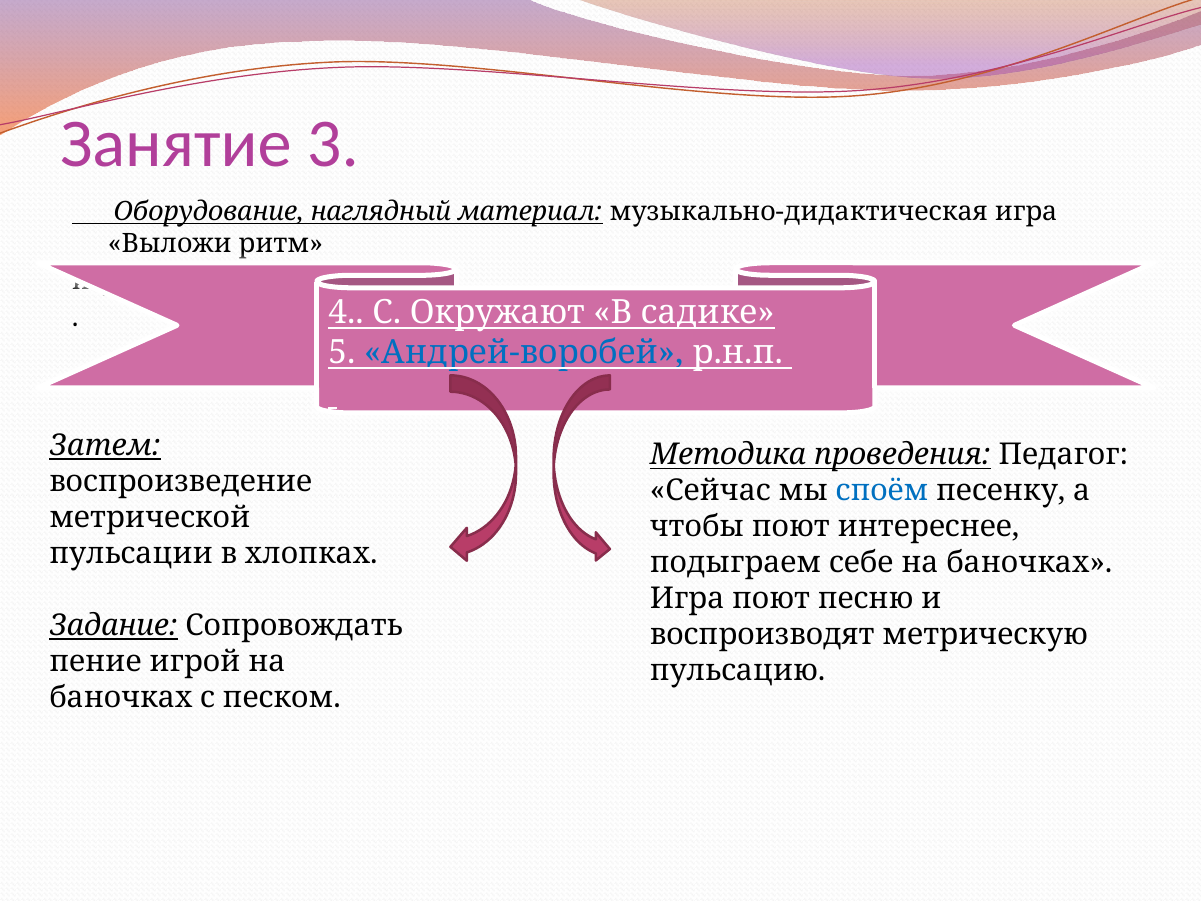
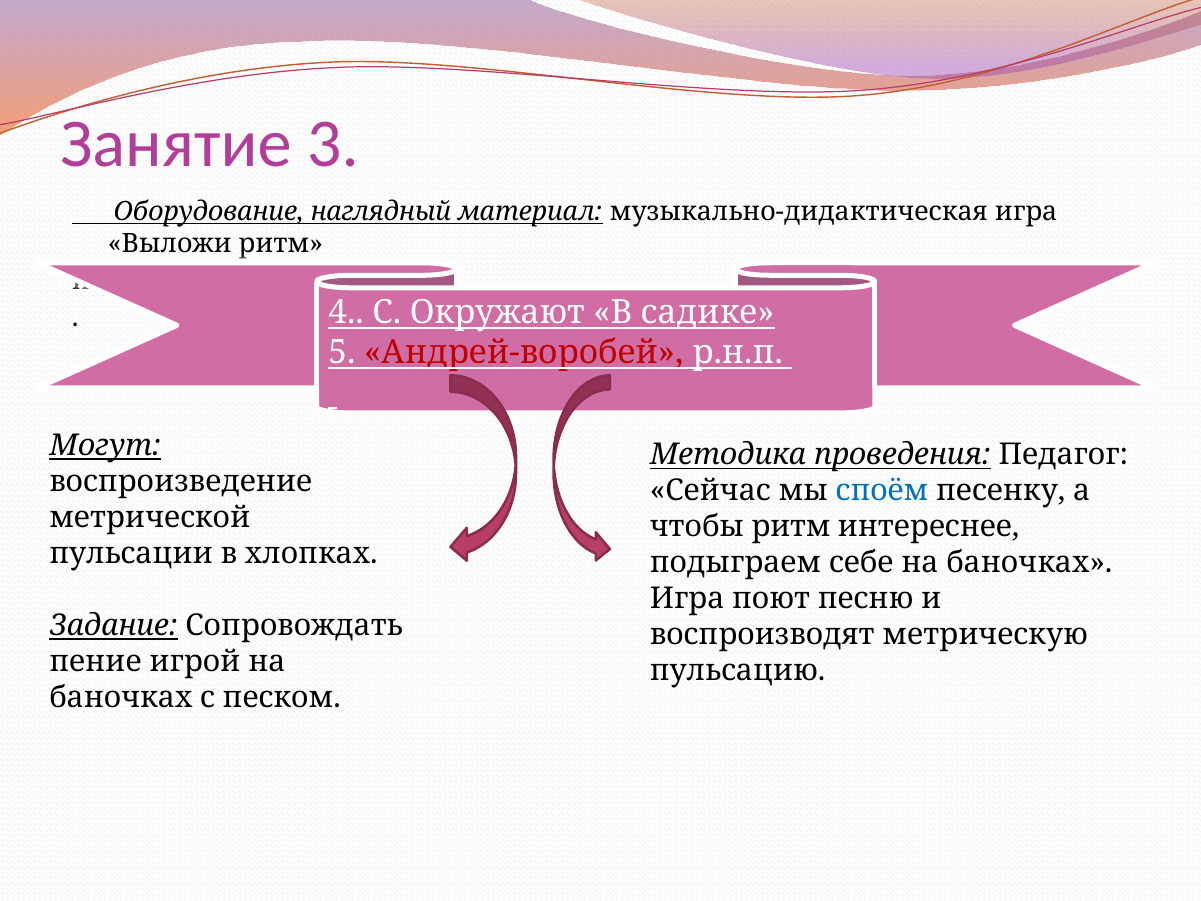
Андрей-воробей colour: blue -> red
Затем: Затем -> Могут
чтобы поют: поют -> ритм
